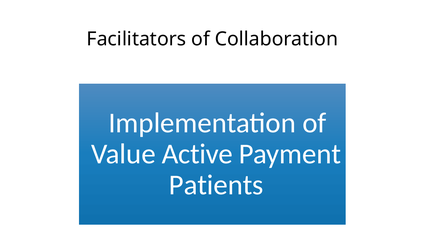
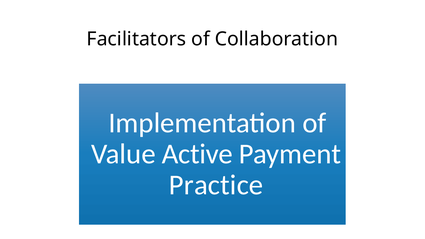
Patients: Patients -> Practice
